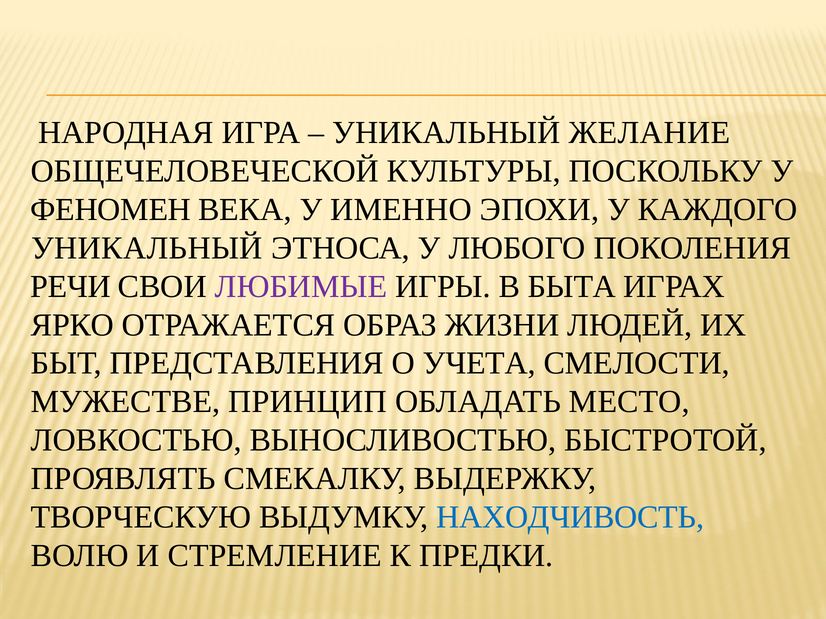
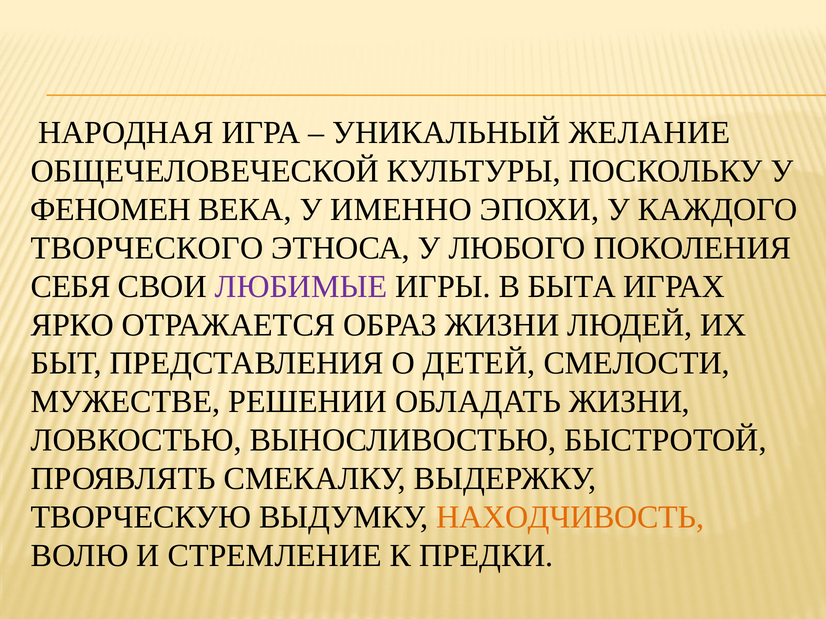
УНИКАЛЬНЫЙ at (147, 248): УНИКАЛЬНЫЙ -> ТВОРЧЕСКОГО
РЕЧИ: РЕЧИ -> СЕБЯ
УЧЕТА: УЧЕТА -> ДЕТЕЙ
ПРИНЦИП: ПРИНЦИП -> РЕШЕНИИ
ОБЛАДАТЬ МЕСТО: МЕСТО -> ЖИЗНИ
НАХОДЧИВОСТЬ colour: blue -> orange
